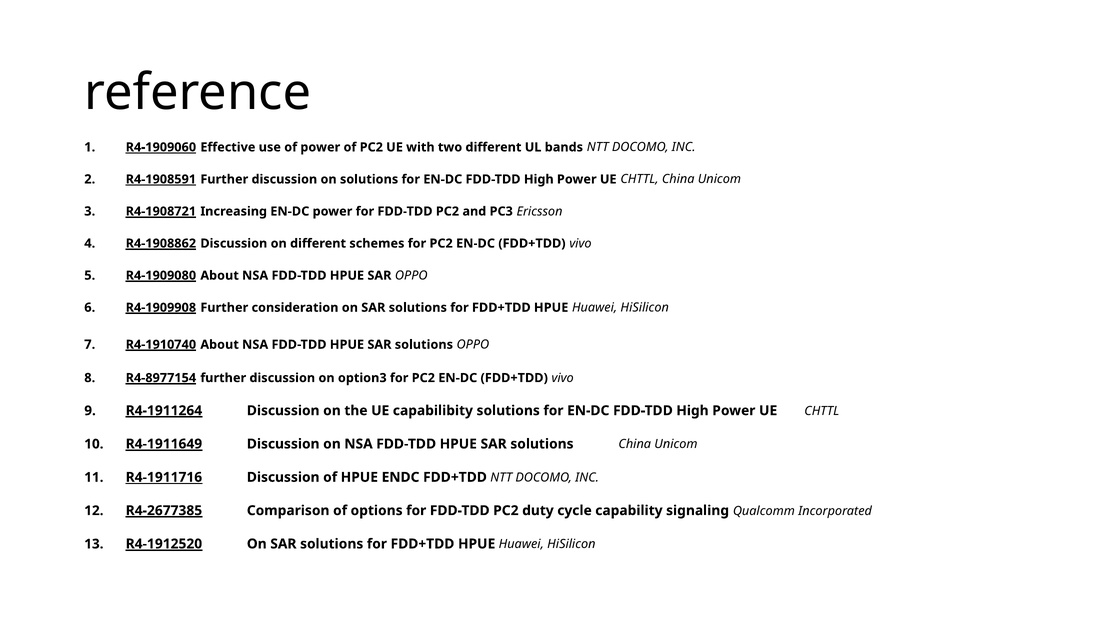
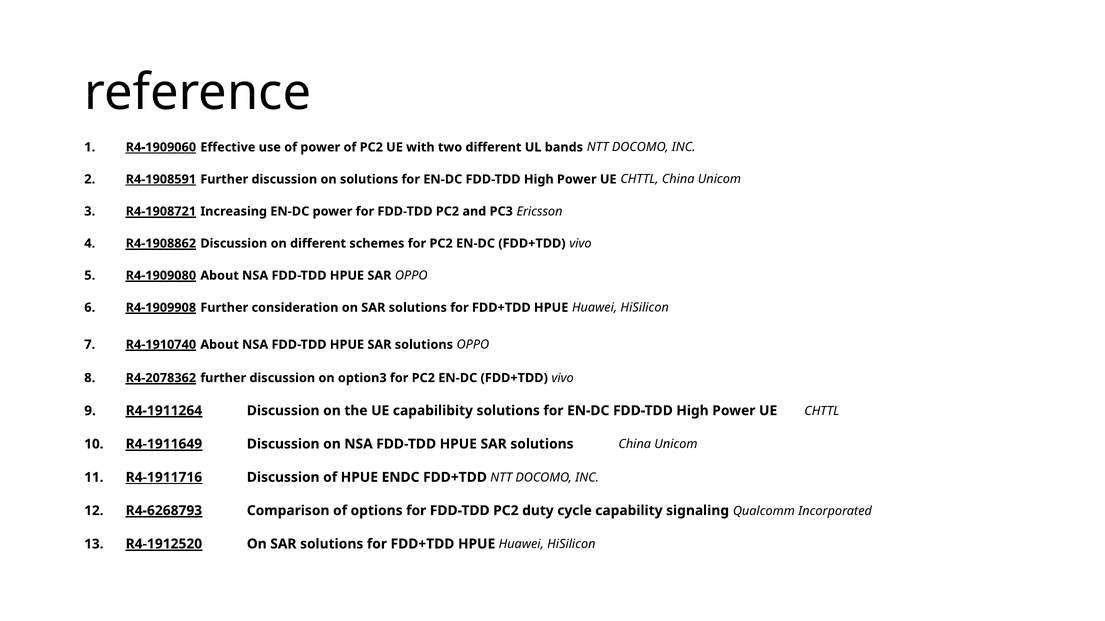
R4-8977154: R4-8977154 -> R4-2078362
R4-2677385: R4-2677385 -> R4-6268793
